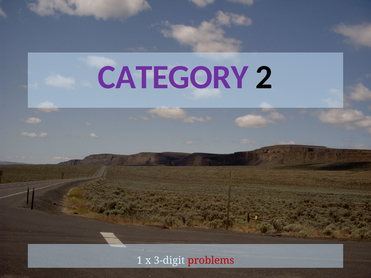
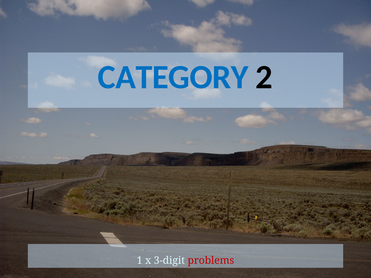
CATEGORY colour: purple -> blue
